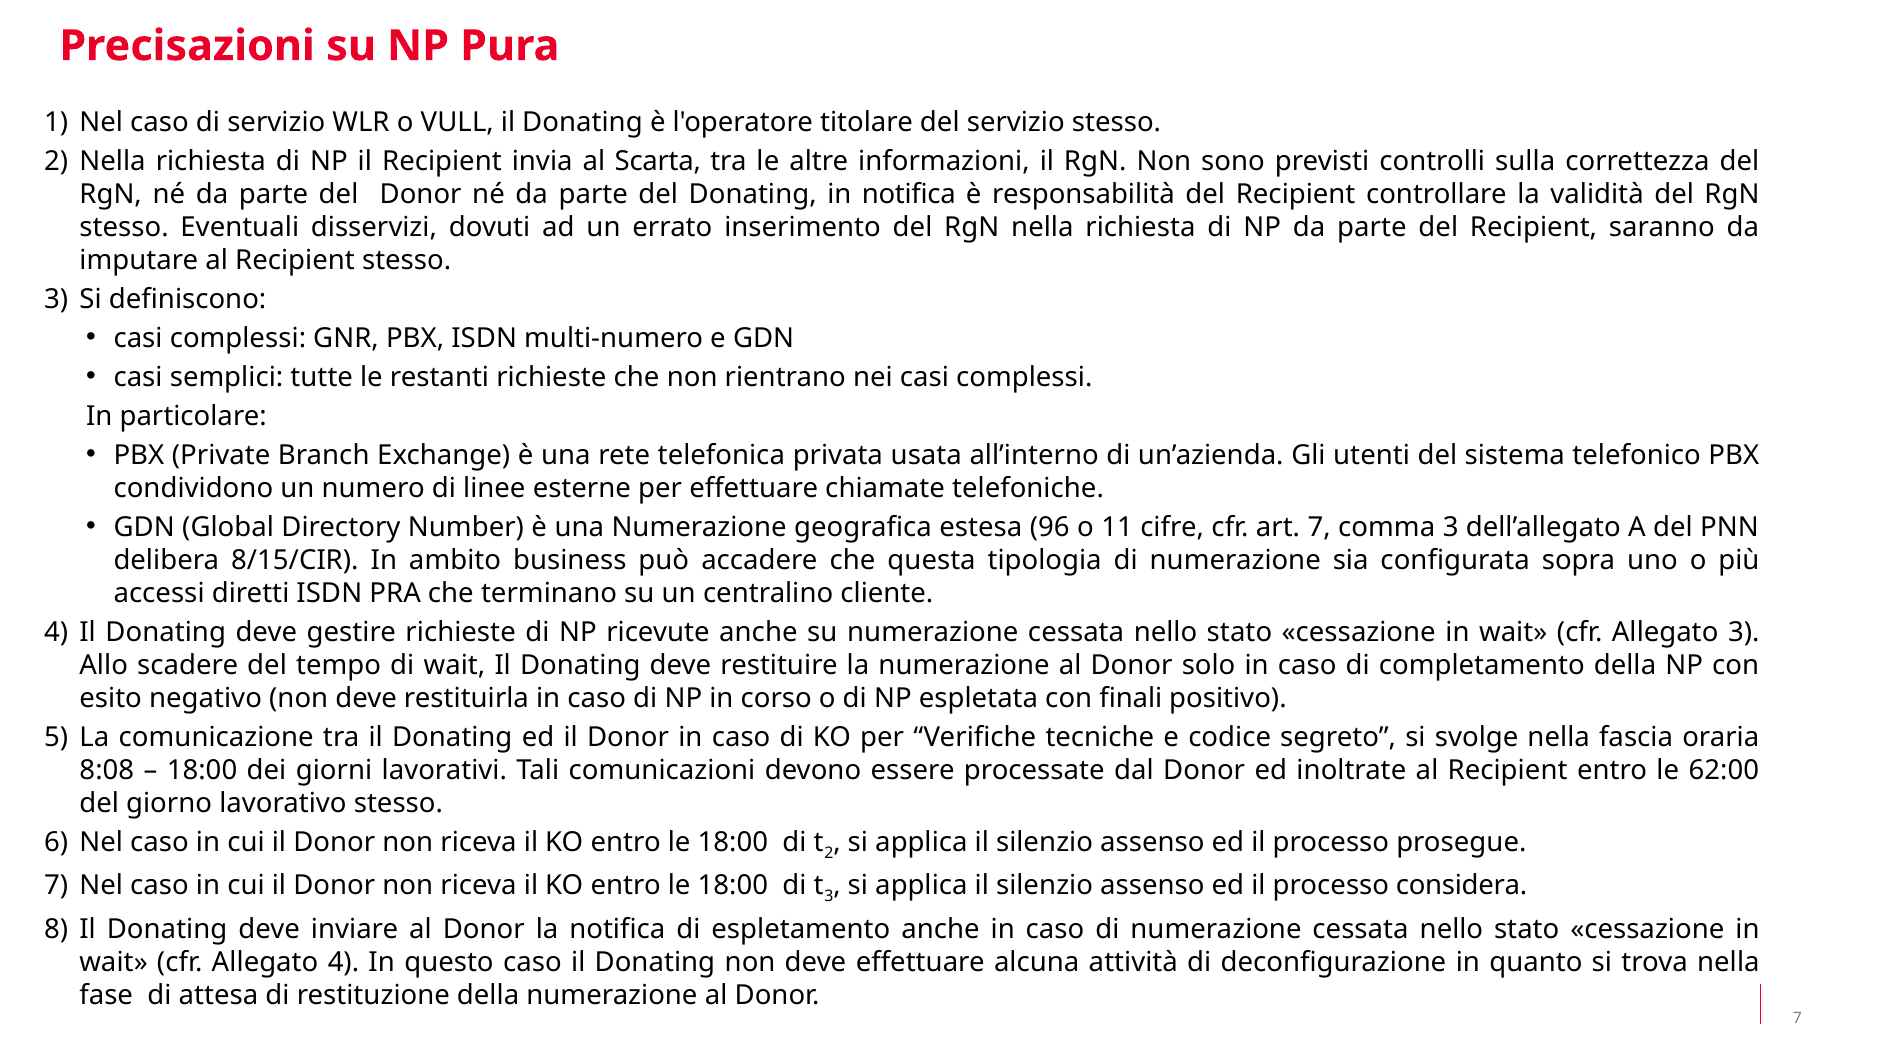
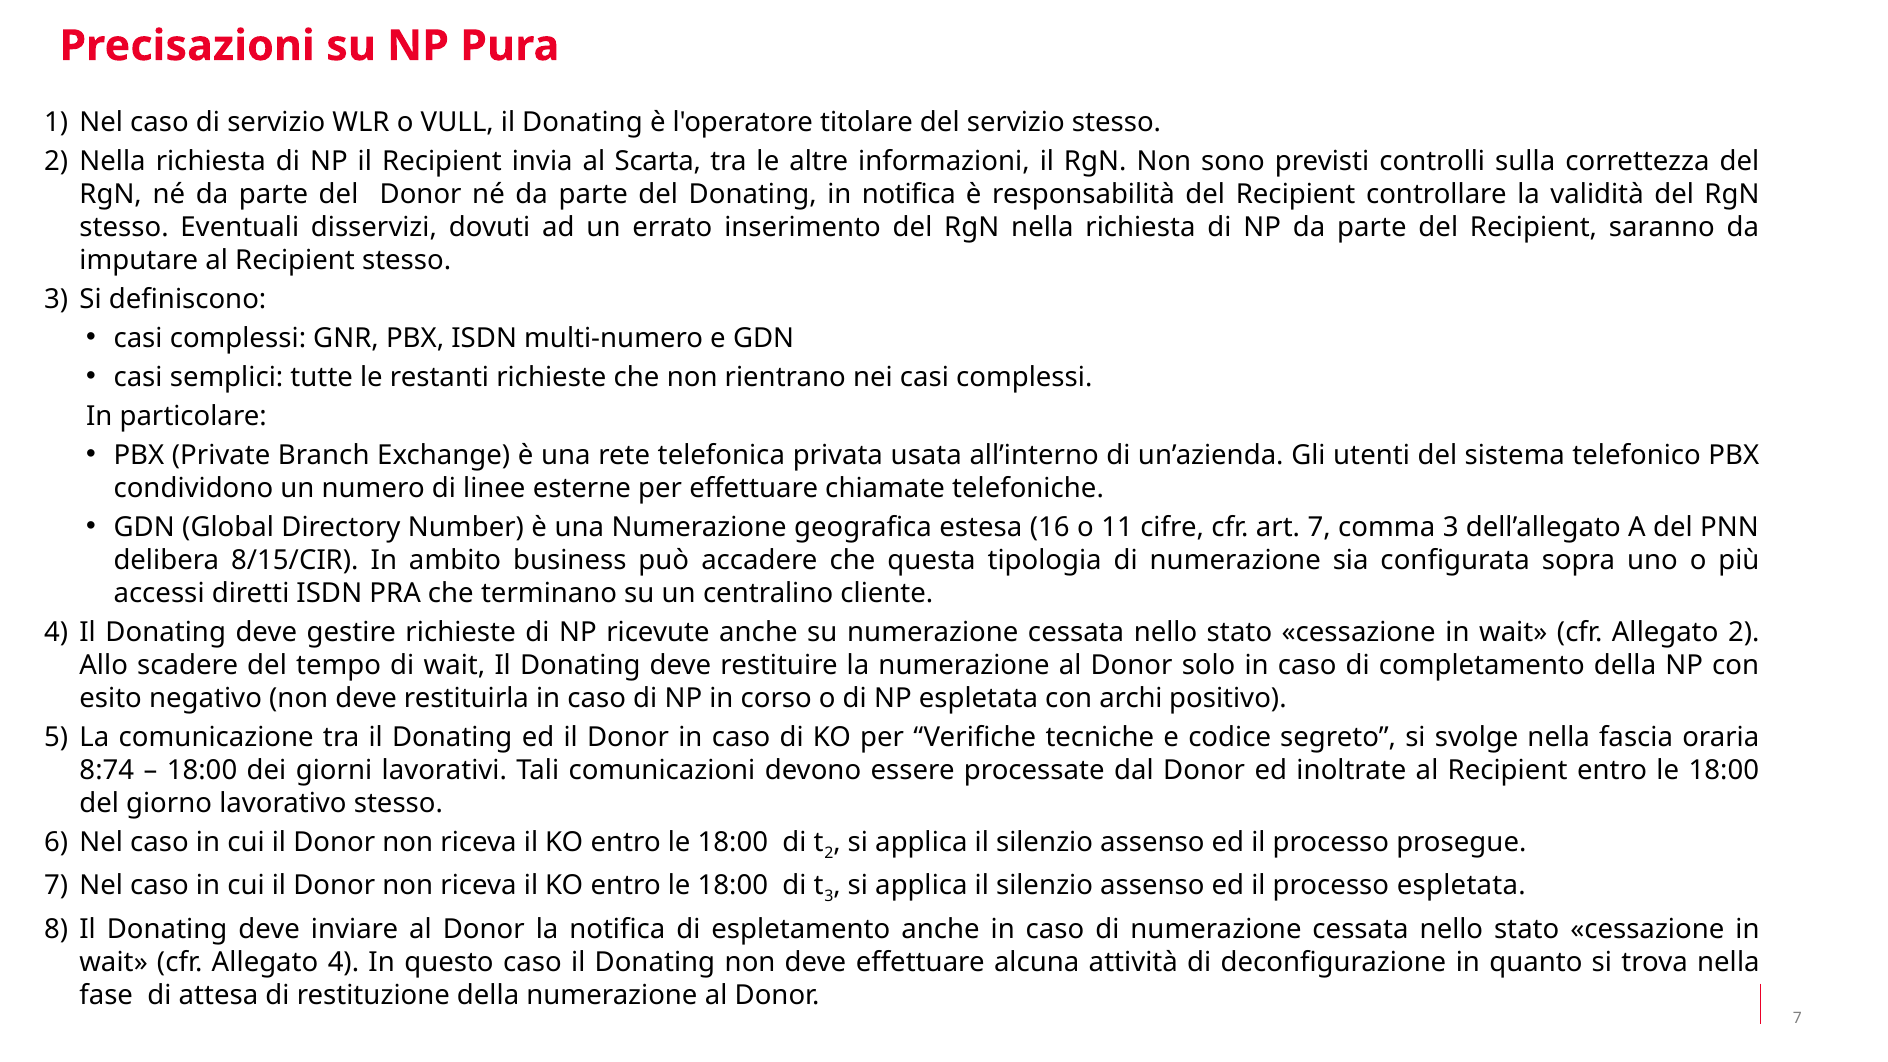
96: 96 -> 16
Allegato 3: 3 -> 2
finali: finali -> archi
8:08: 8:08 -> 8:74
Recipient entro le 62:00: 62:00 -> 18:00
processo considera: considera -> espletata
